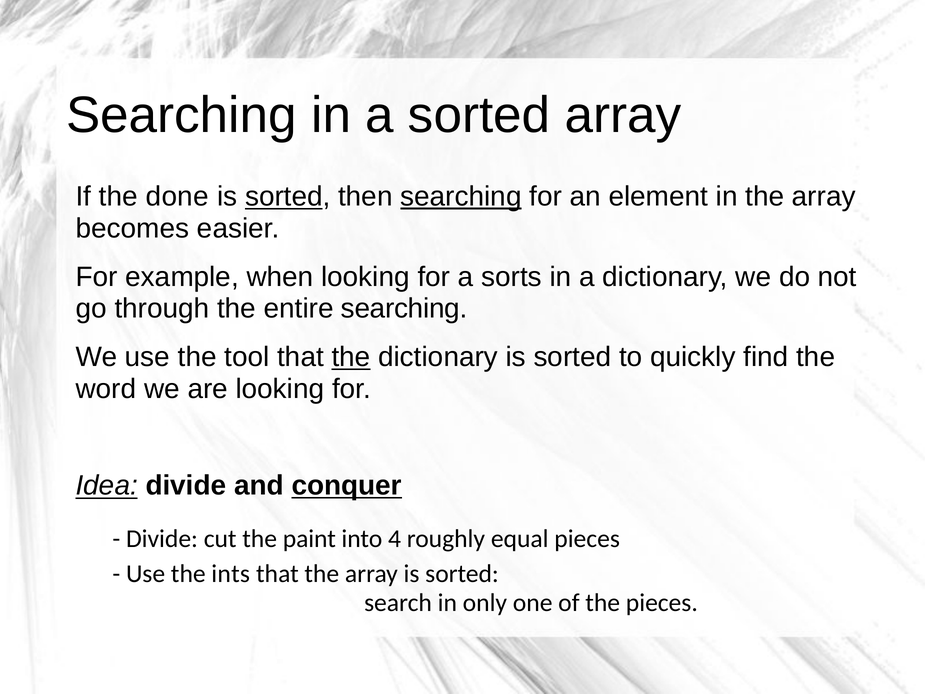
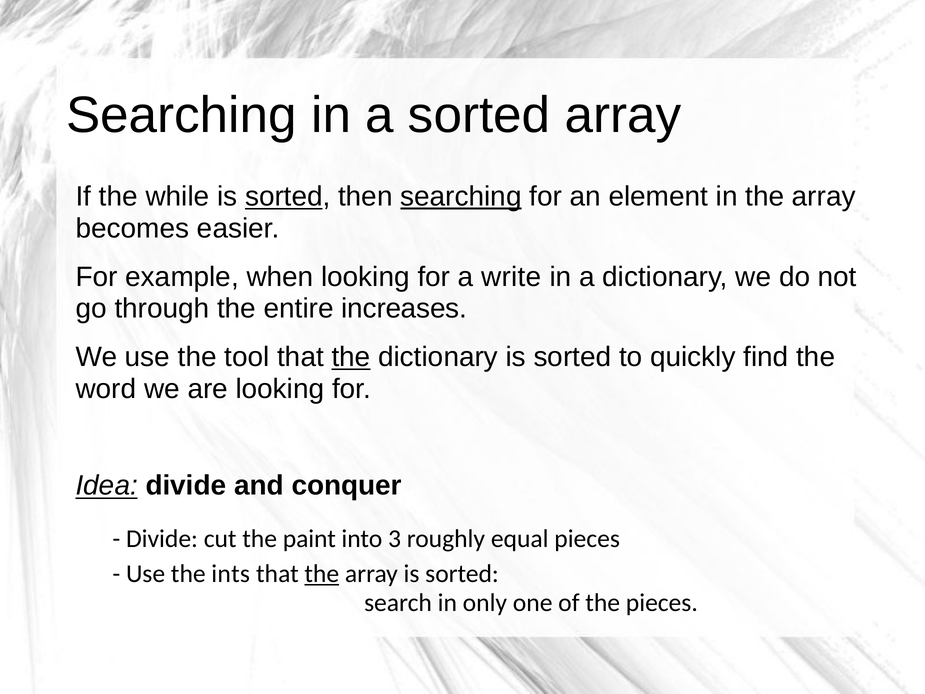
done: done -> while
sorts: sorts -> write
entire searching: searching -> increases
conquer underline: present -> none
4: 4 -> 3
the at (322, 573) underline: none -> present
